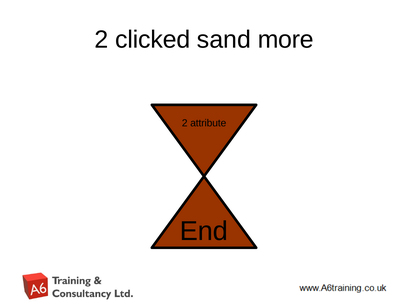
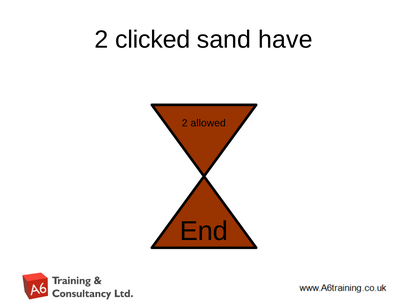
more: more -> have
attribute: attribute -> allowed
